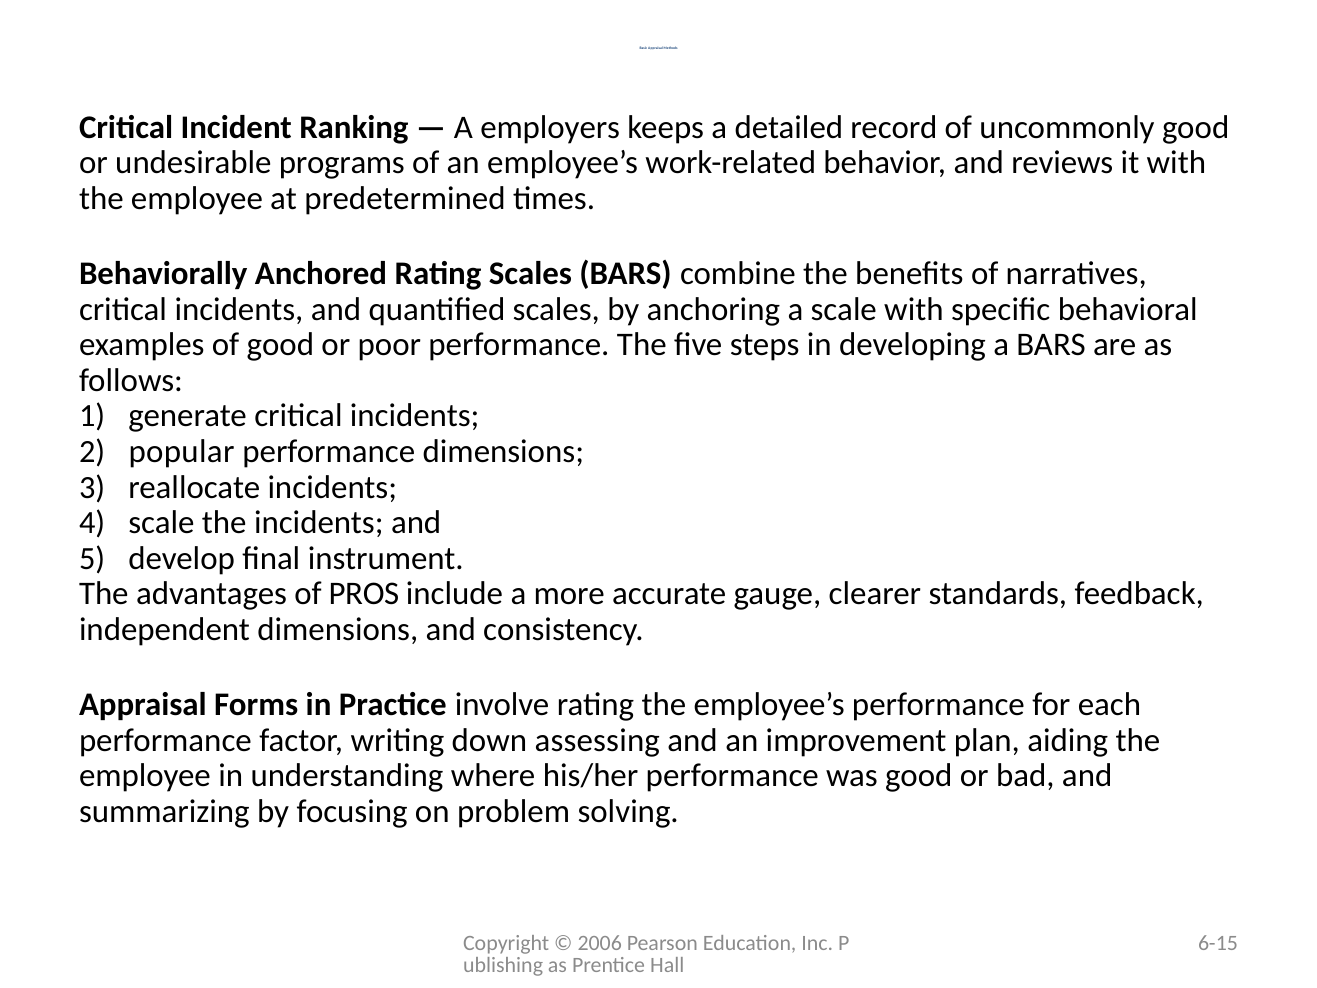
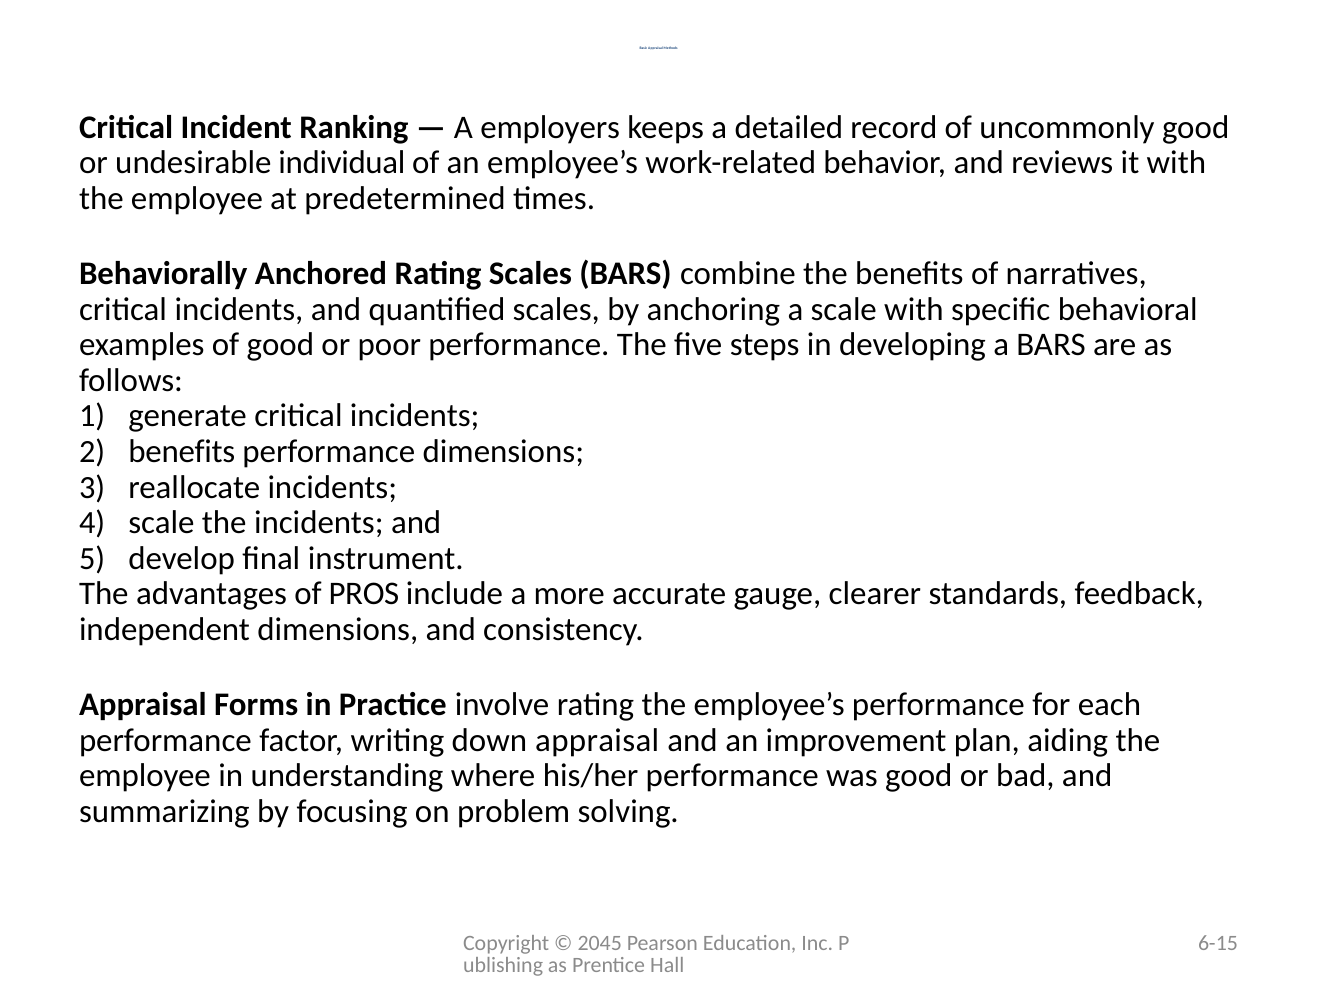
programs: programs -> individual
popular at (182, 451): popular -> benefits
down assessing: assessing -> appraisal
2006: 2006 -> 2045
